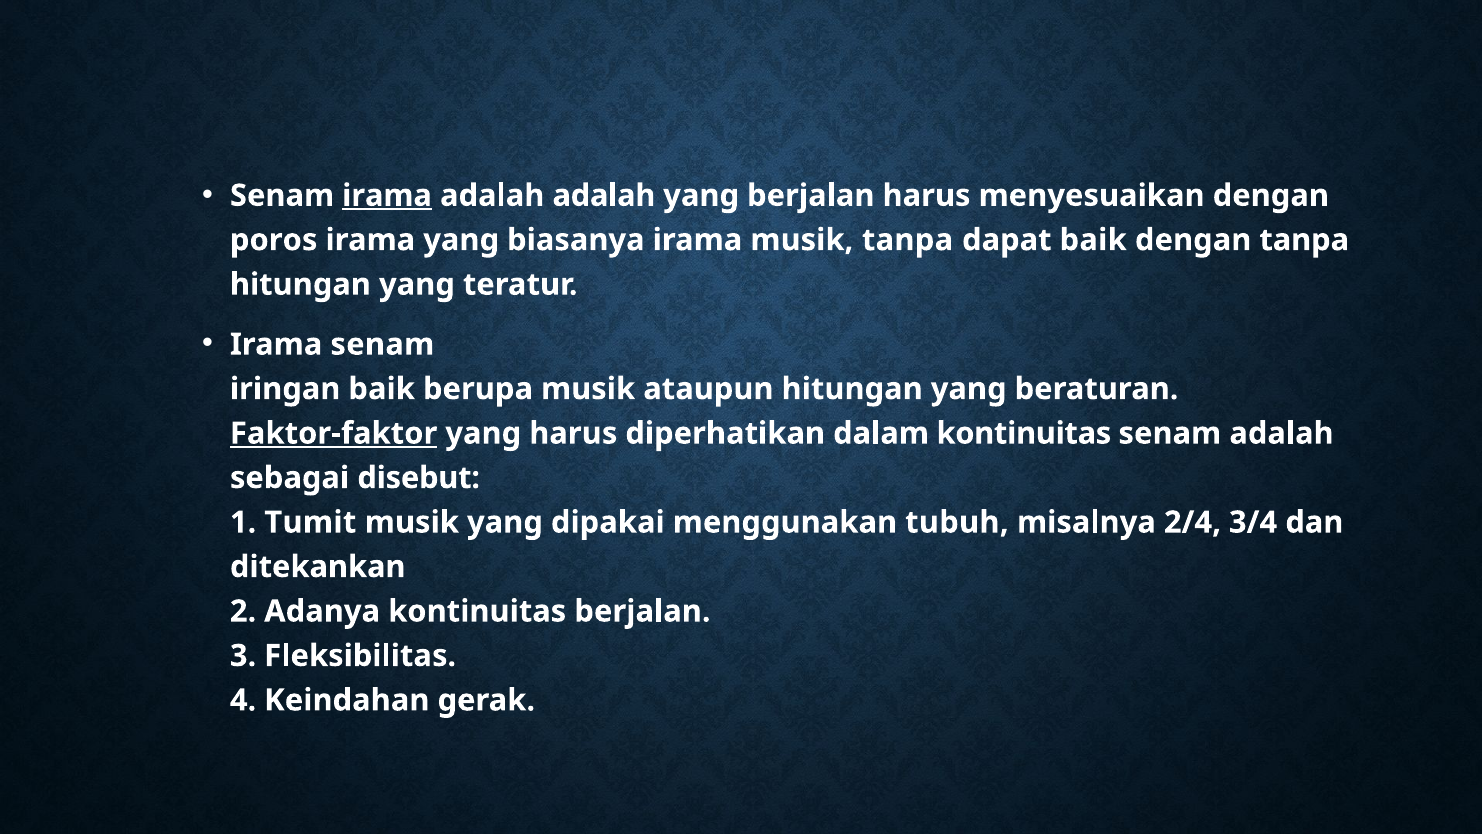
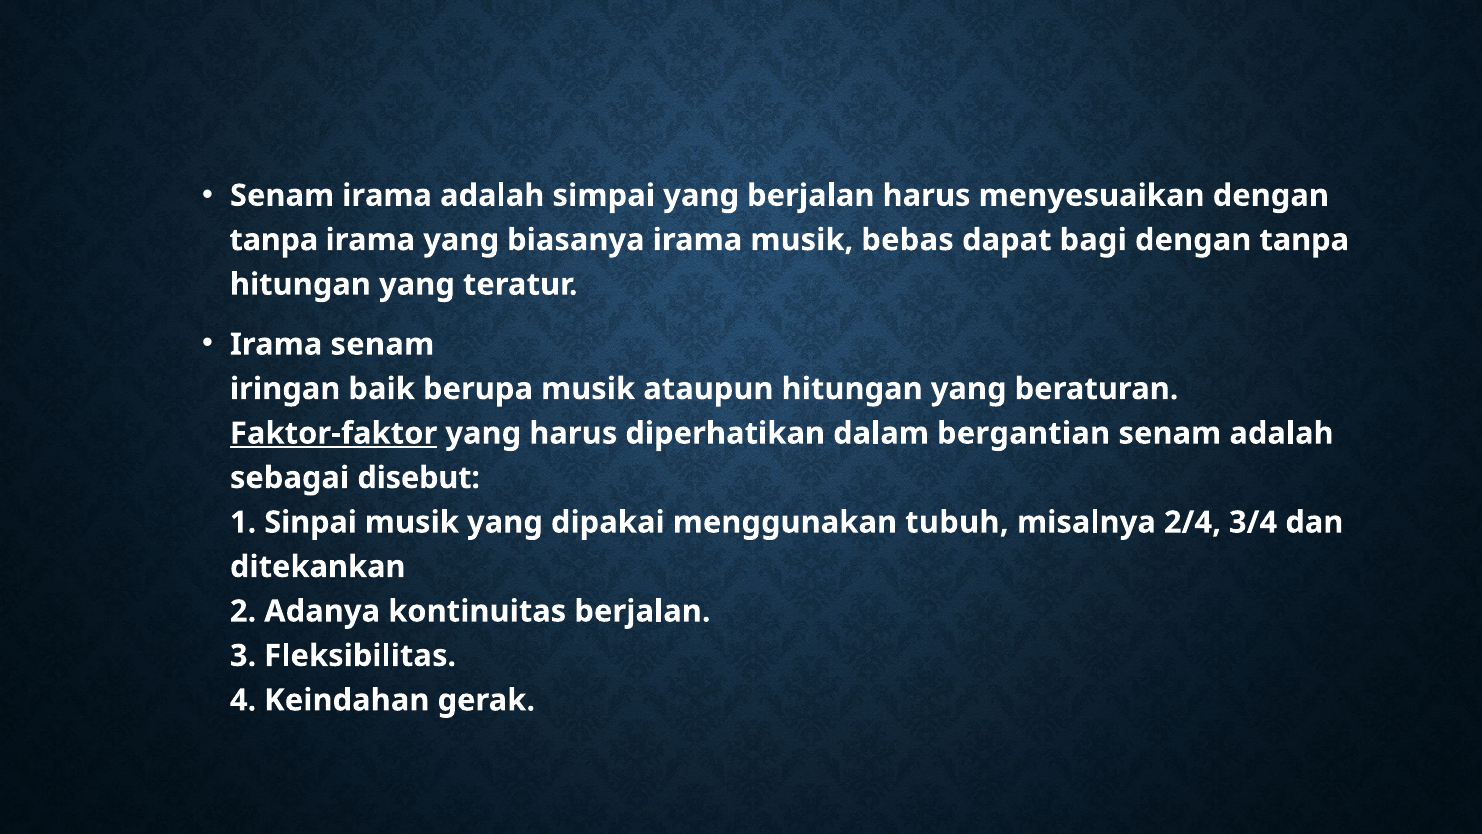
irama at (387, 195) underline: present -> none
adalah adalah: adalah -> simpai
poros at (274, 240): poros -> tanpa
musik tanpa: tanpa -> bebas
dapat baik: baik -> bagi
dalam kontinuitas: kontinuitas -> bergantian
Tumit: Tumit -> Sinpai
